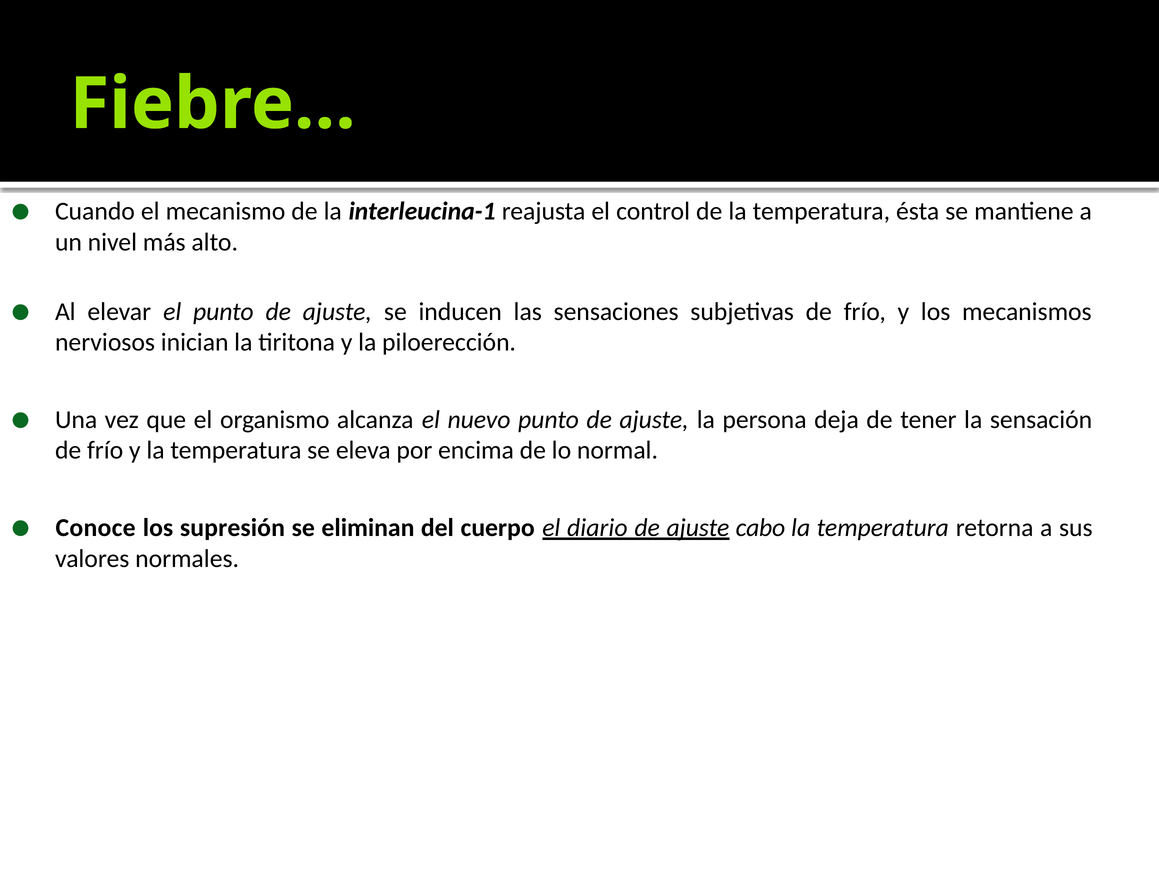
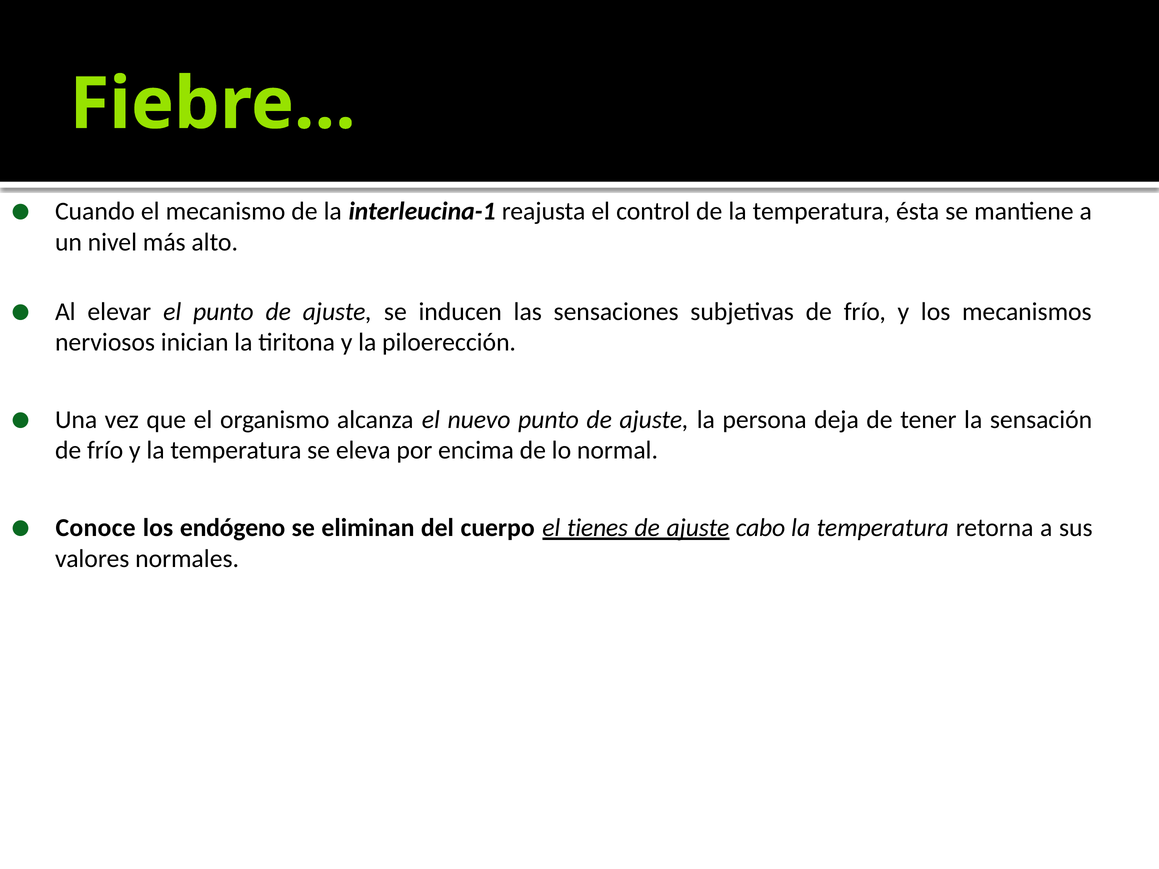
supresión: supresión -> endógeno
diario: diario -> tienes
